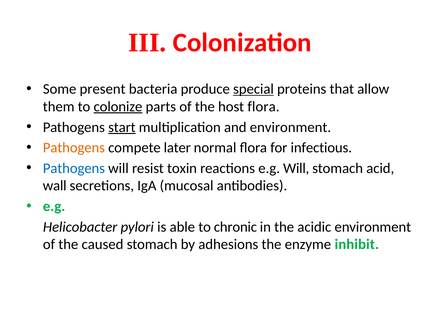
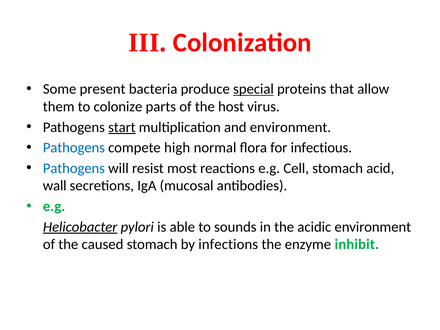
colonize underline: present -> none
host flora: flora -> virus
Pathogens at (74, 148) colour: orange -> blue
later: later -> high
toxin: toxin -> most
e.g Will: Will -> Cell
Helicobacter underline: none -> present
chronic: chronic -> sounds
adhesions: adhesions -> infections
